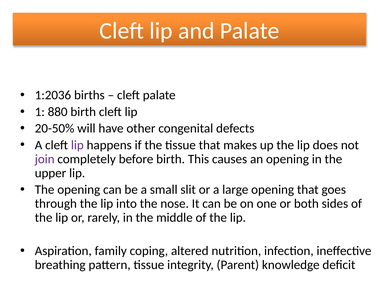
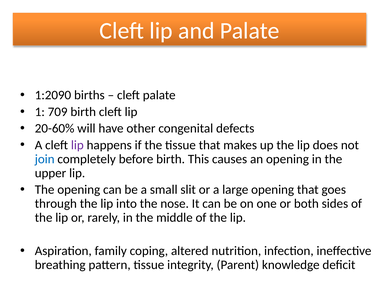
1:2036: 1:2036 -> 1:2090
880: 880 -> 709
20-50%: 20-50% -> 20-60%
join colour: purple -> blue
